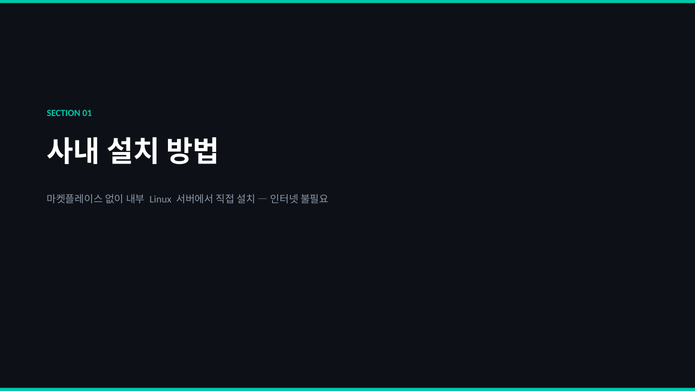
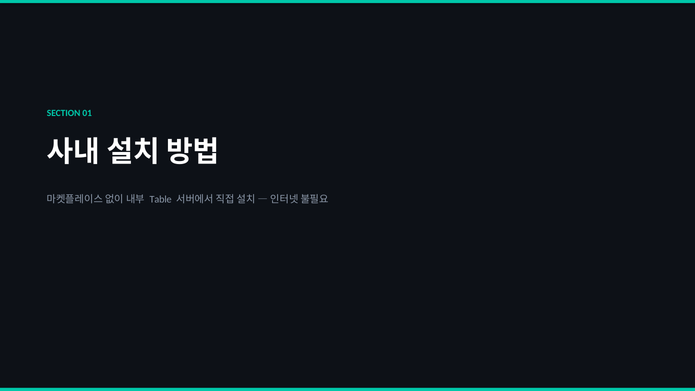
Linux: Linux -> Table
